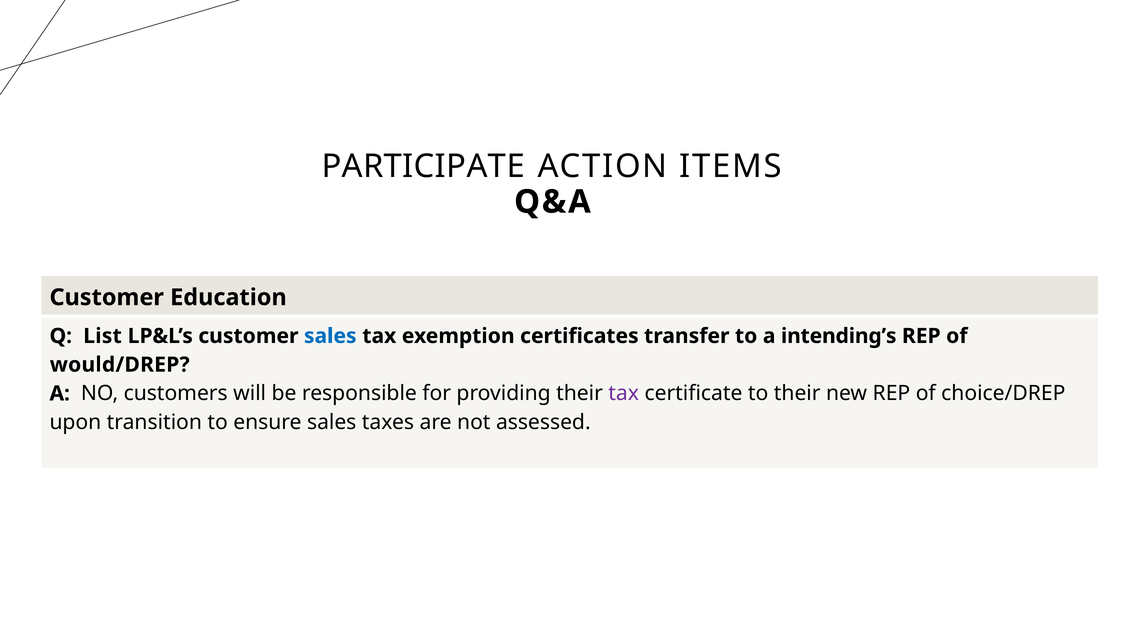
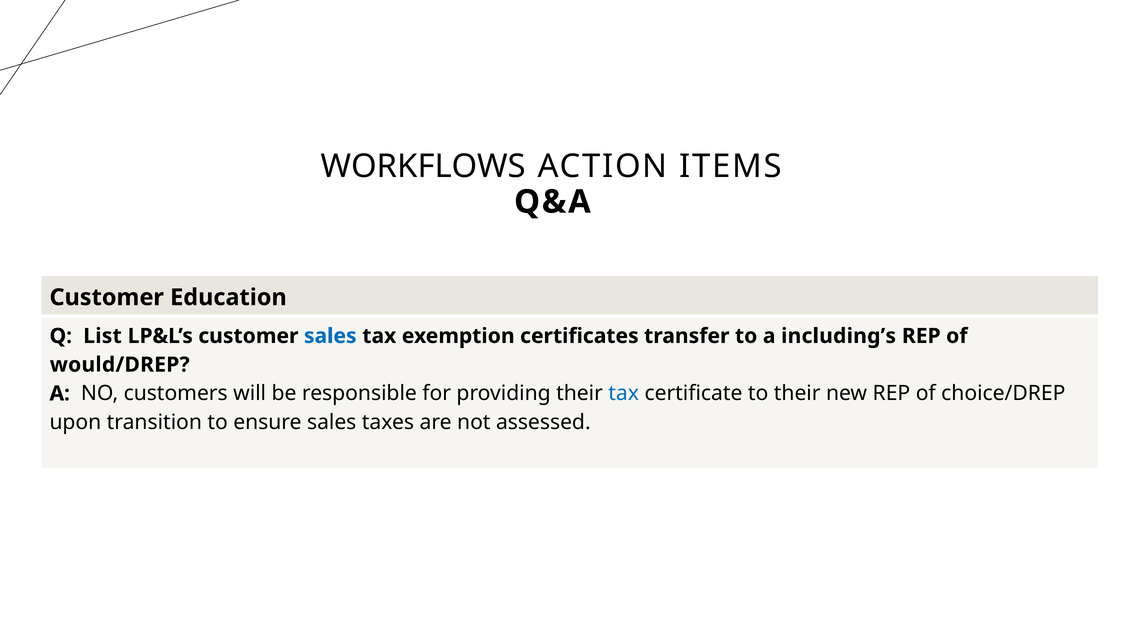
PARTICIPATE: PARTICIPATE -> WORKFLOWS
intending’s: intending’s -> including’s
tax at (624, 394) colour: purple -> blue
